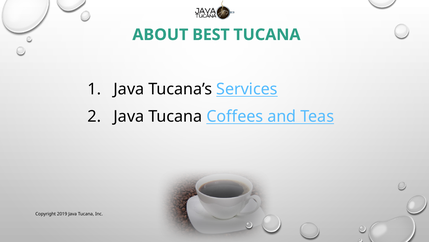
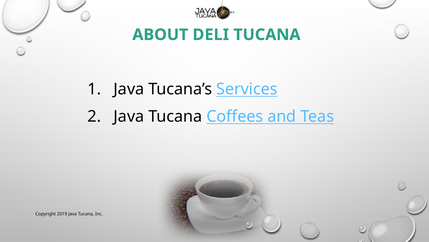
BEST: BEST -> DELI
